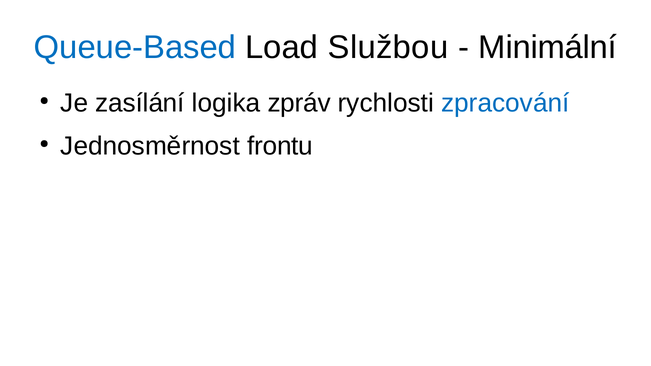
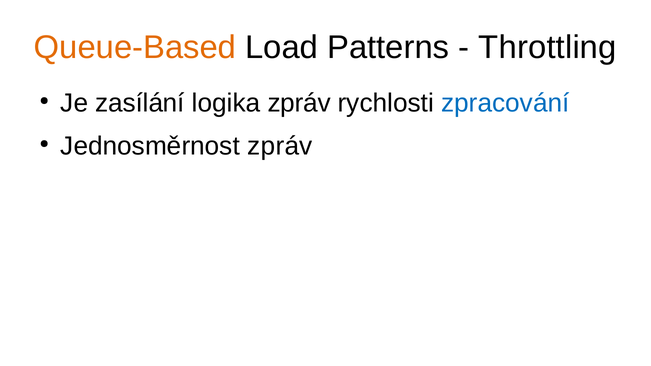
Queue-Based colour: blue -> orange
Službou: Službou -> Patterns
Minimální: Minimální -> Throttling
Jednosměrnost frontu: frontu -> zpráv
